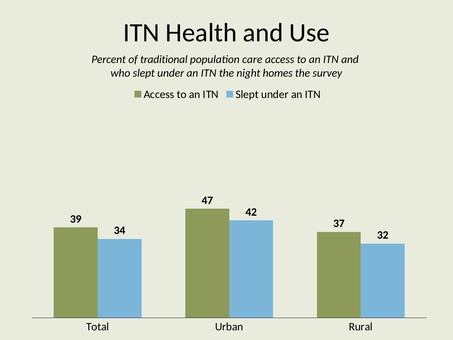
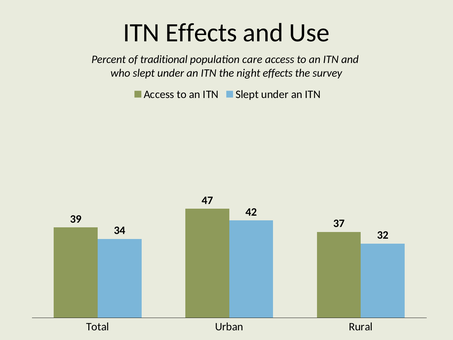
ITN Health: Health -> Effects
night homes: homes -> effects
